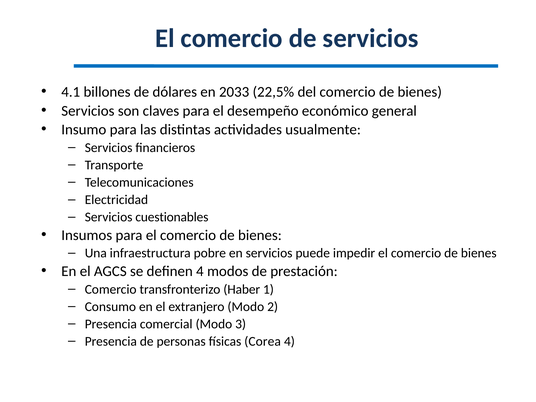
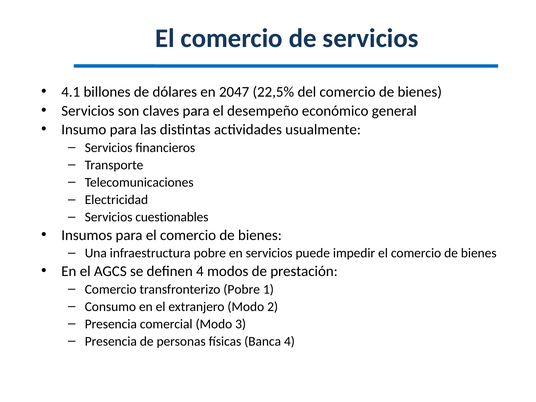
2033: 2033 -> 2047
transfronterizo Haber: Haber -> Pobre
Corea: Corea -> Banca
